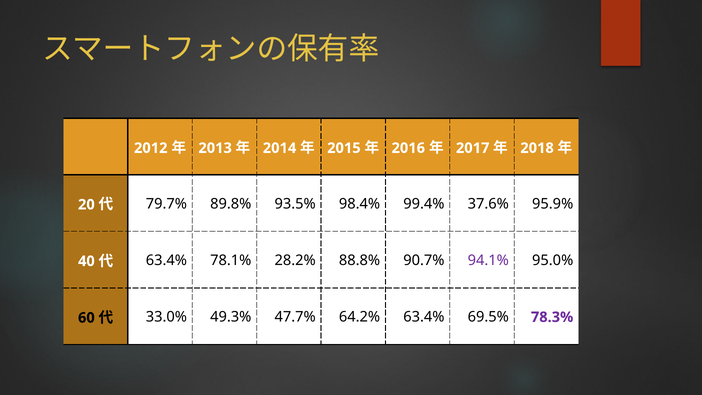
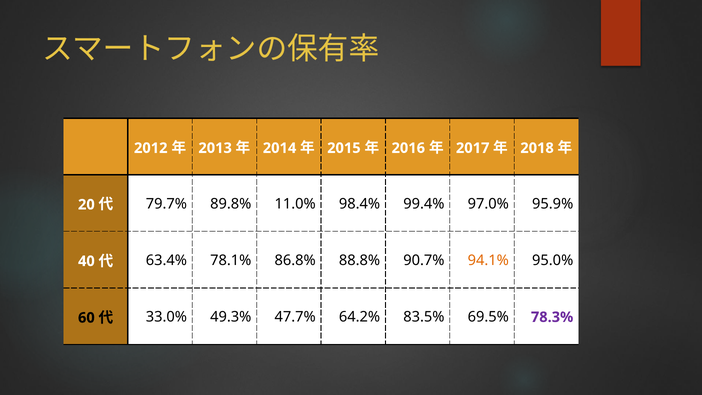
93.5%: 93.5% -> 11.0%
37.6%: 37.6% -> 97.0%
28.2%: 28.2% -> 86.8%
94.1% colour: purple -> orange
64.2% 63.4%: 63.4% -> 83.5%
